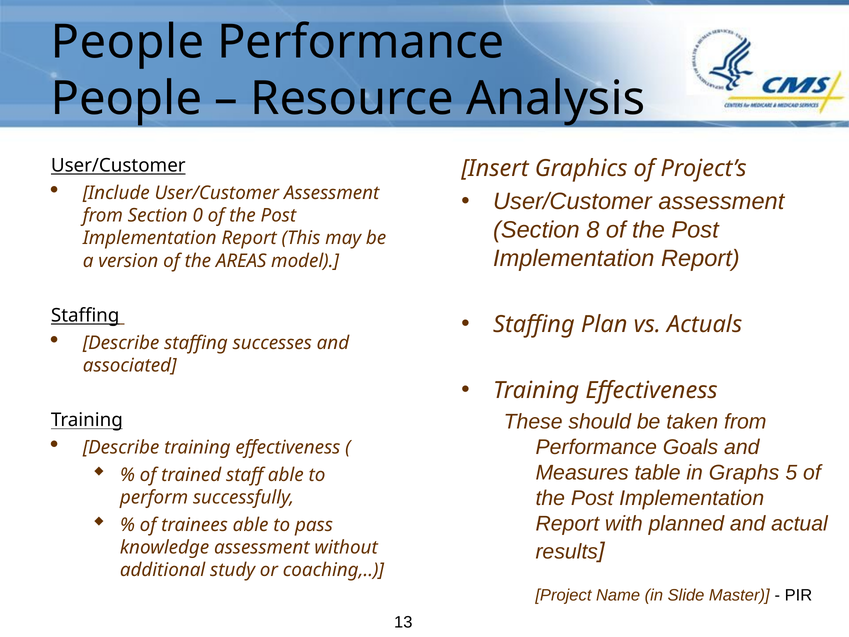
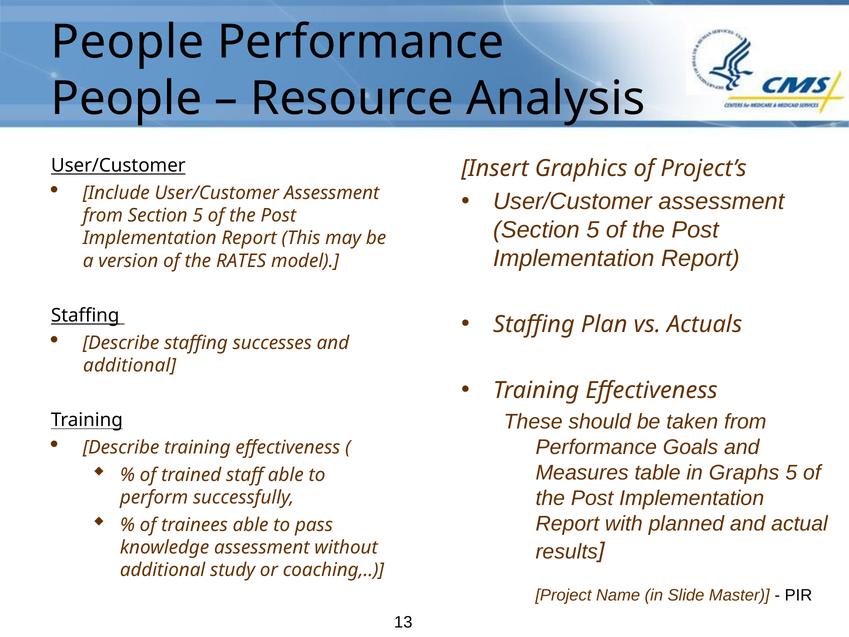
from Section 0: 0 -> 5
8 at (593, 230): 8 -> 5
AREAS: AREAS -> RATES
associated at (130, 365): associated -> additional
